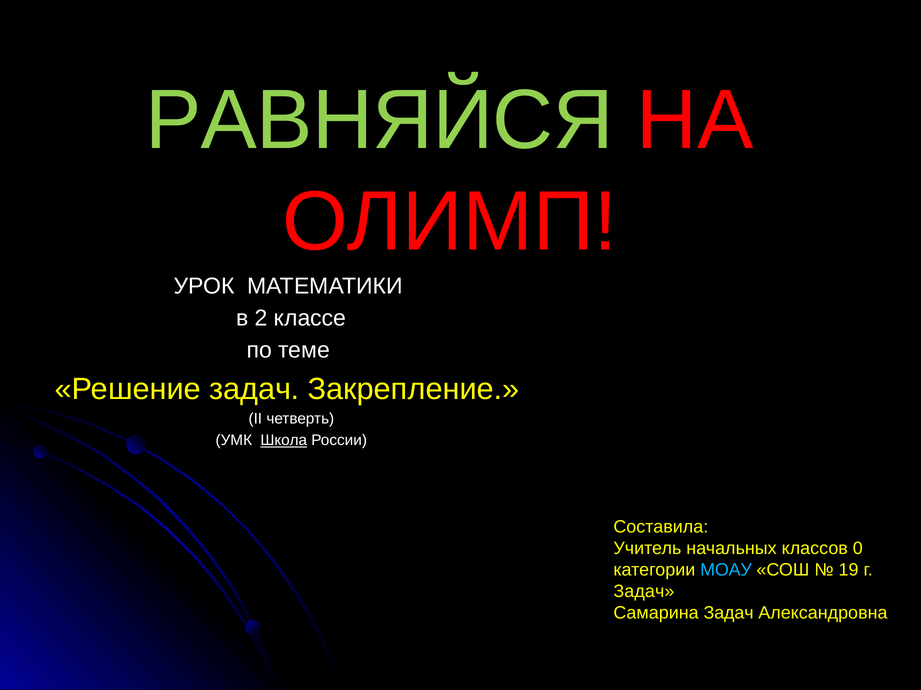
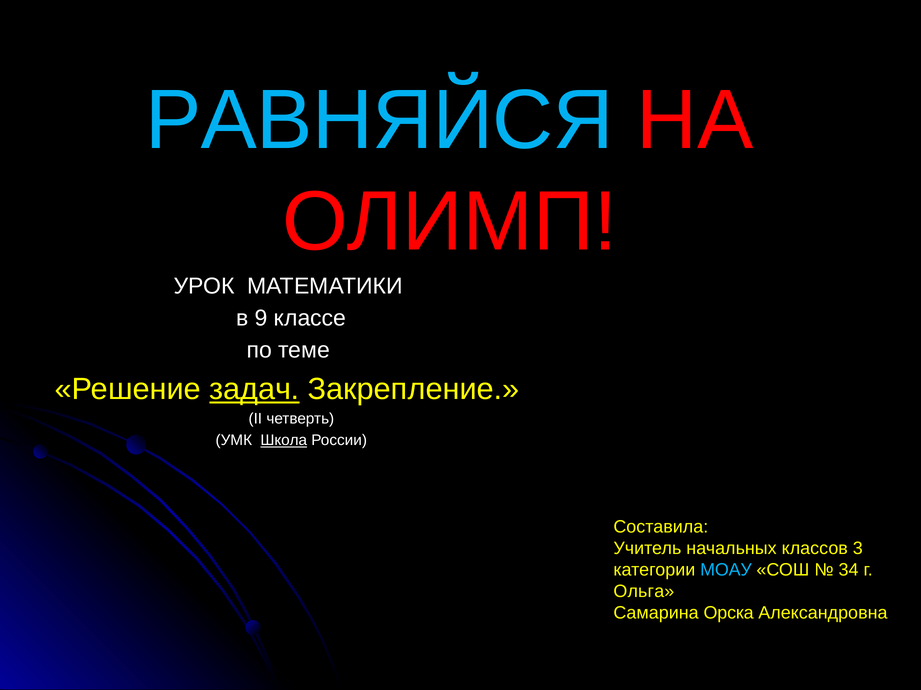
РАВНЯЙСЯ colour: light green -> light blue
2: 2 -> 9
задач at (254, 390) underline: none -> present
0: 0 -> 3
19: 19 -> 34
Задач at (644, 592): Задач -> Ольга
Самарина Задач: Задач -> Орска
